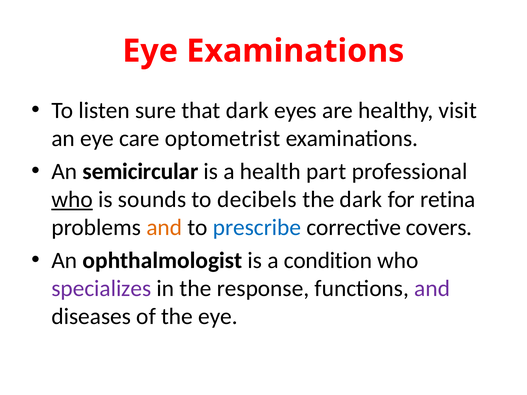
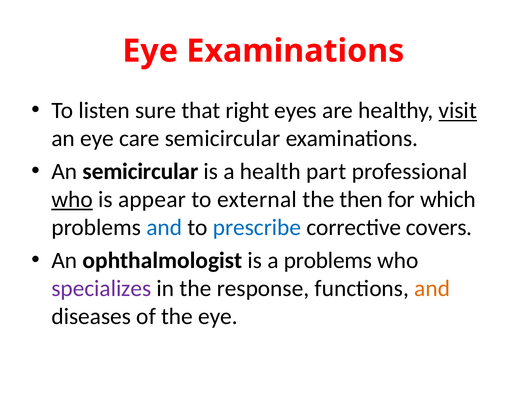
that dark: dark -> right
visit underline: none -> present
care optometrist: optometrist -> semicircular
sounds: sounds -> appear
decibels: decibels -> external
the dark: dark -> then
retina: retina -> which
and at (164, 228) colour: orange -> blue
a condition: condition -> problems
and at (432, 289) colour: purple -> orange
